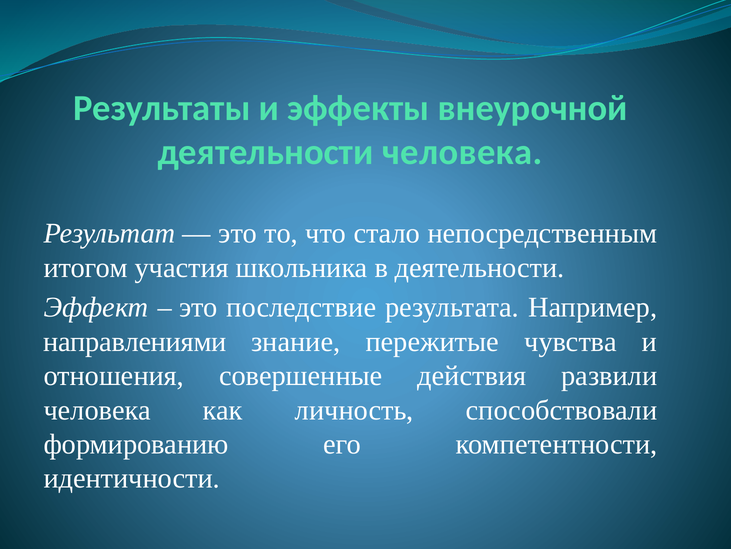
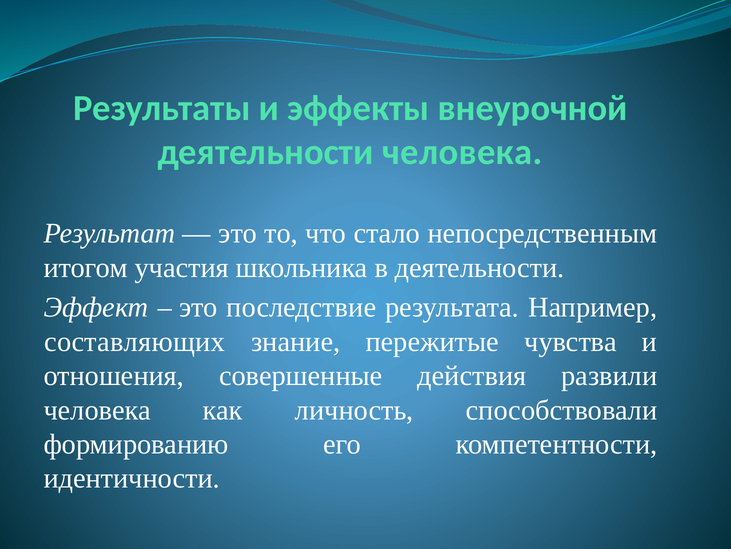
направлениями: направлениями -> составляющих
